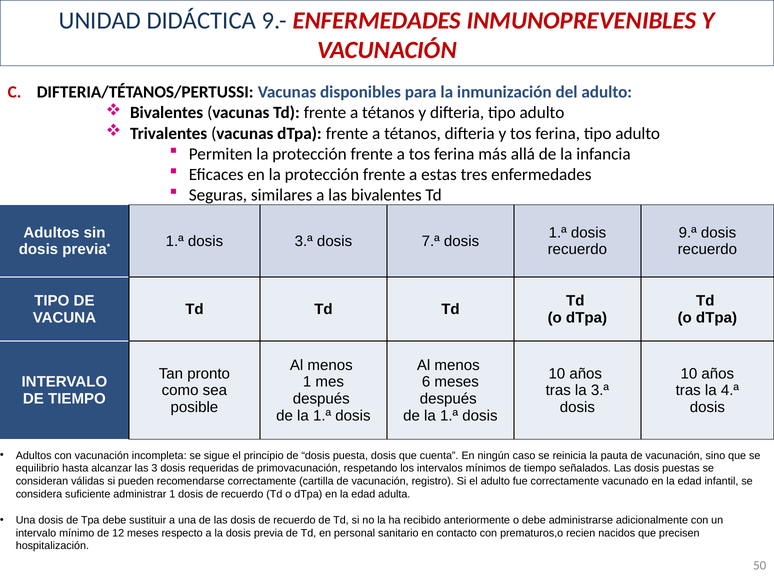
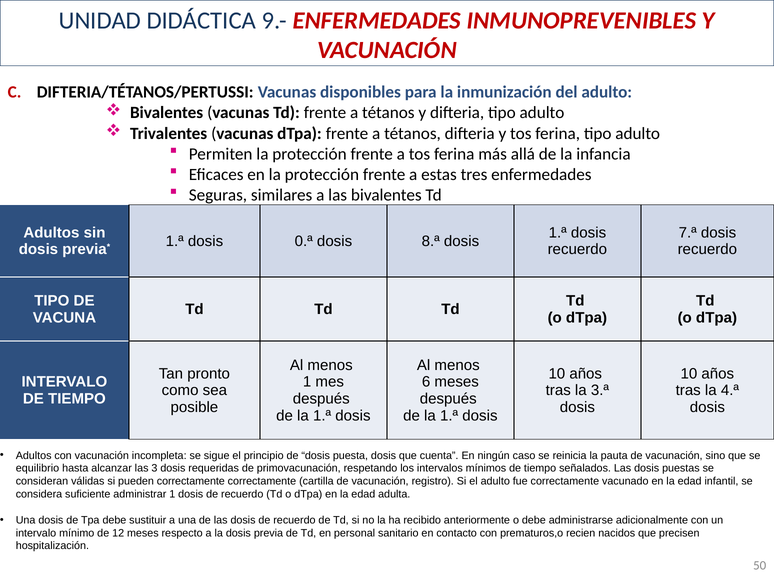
9.ª: 9.ª -> 7.ª
dosis 3.ª: 3.ª -> 0.ª
7.ª: 7.ª -> 8.ª
pueden recomendarse: recomendarse -> correctamente
